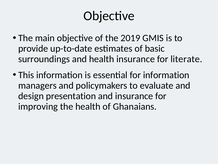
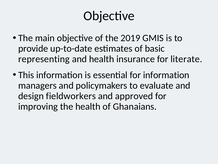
surroundings: surroundings -> representing
presentation: presentation -> fieldworkers
and insurance: insurance -> approved
